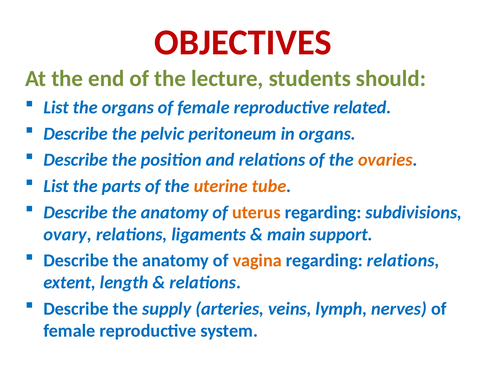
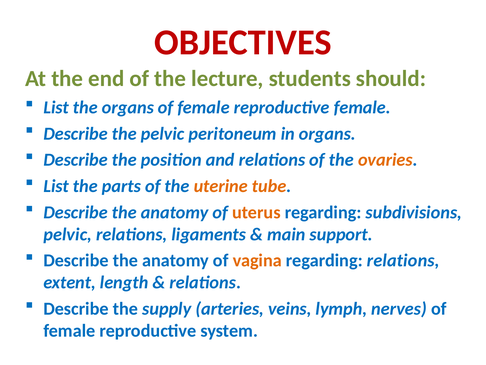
reproductive related: related -> female
ovary at (68, 234): ovary -> pelvic
